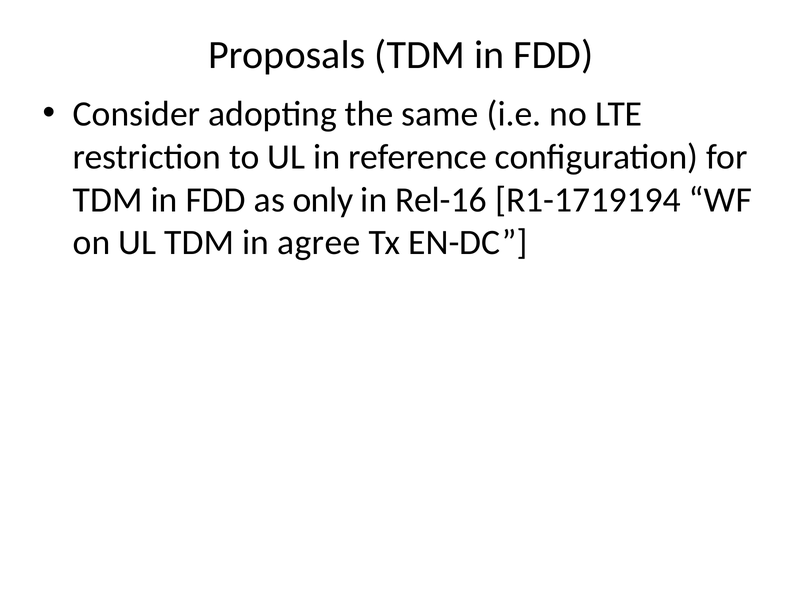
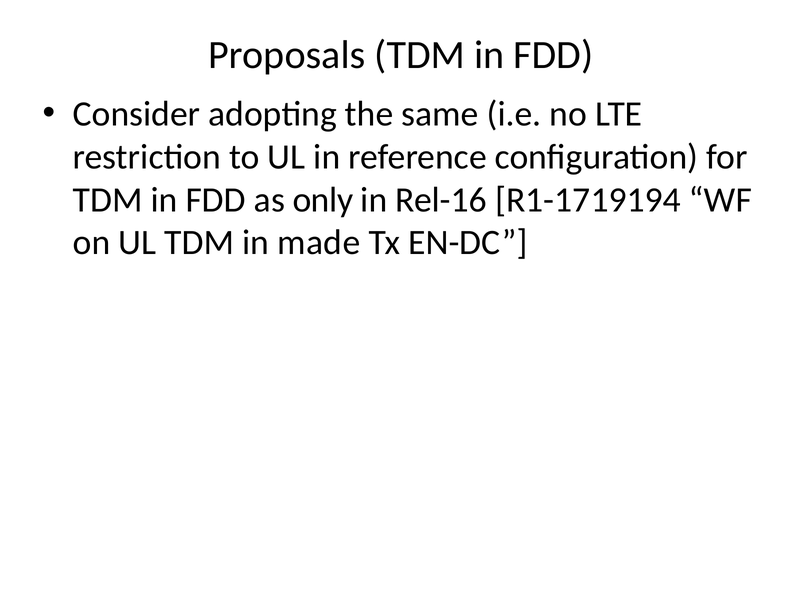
agree: agree -> made
